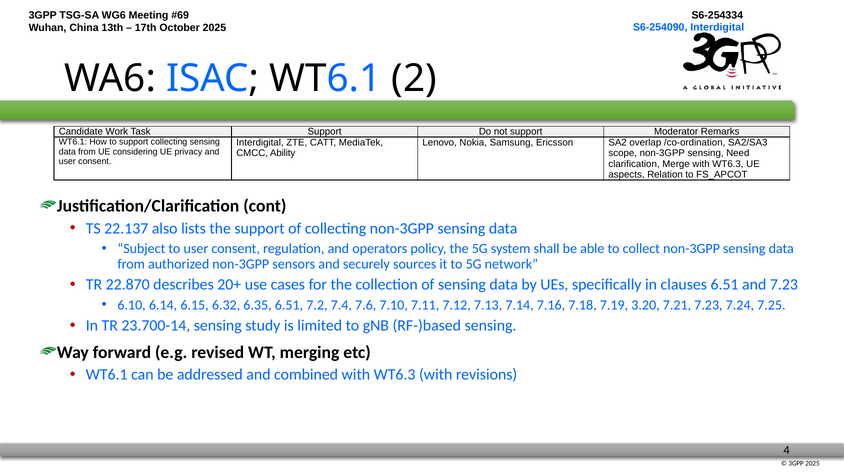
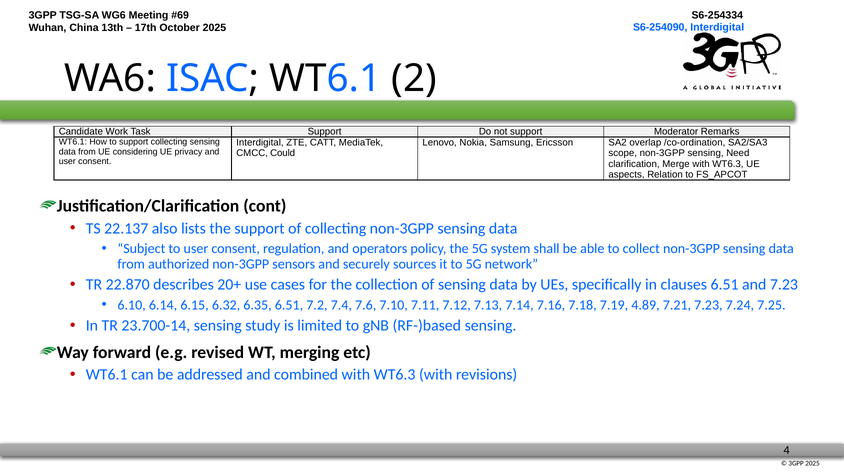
Ability: Ability -> Could
3.20: 3.20 -> 4.89
